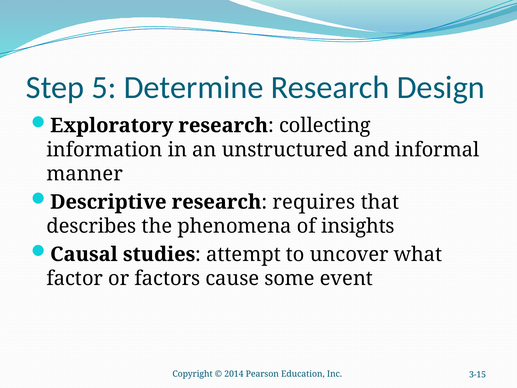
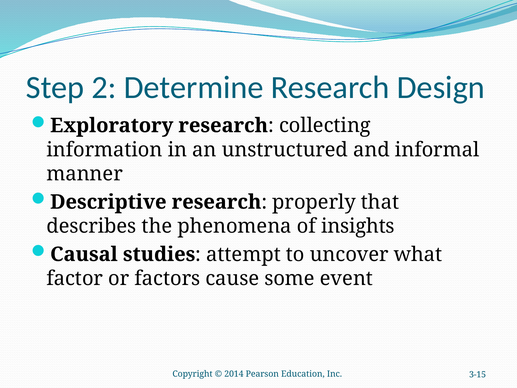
5: 5 -> 2
requires: requires -> properly
